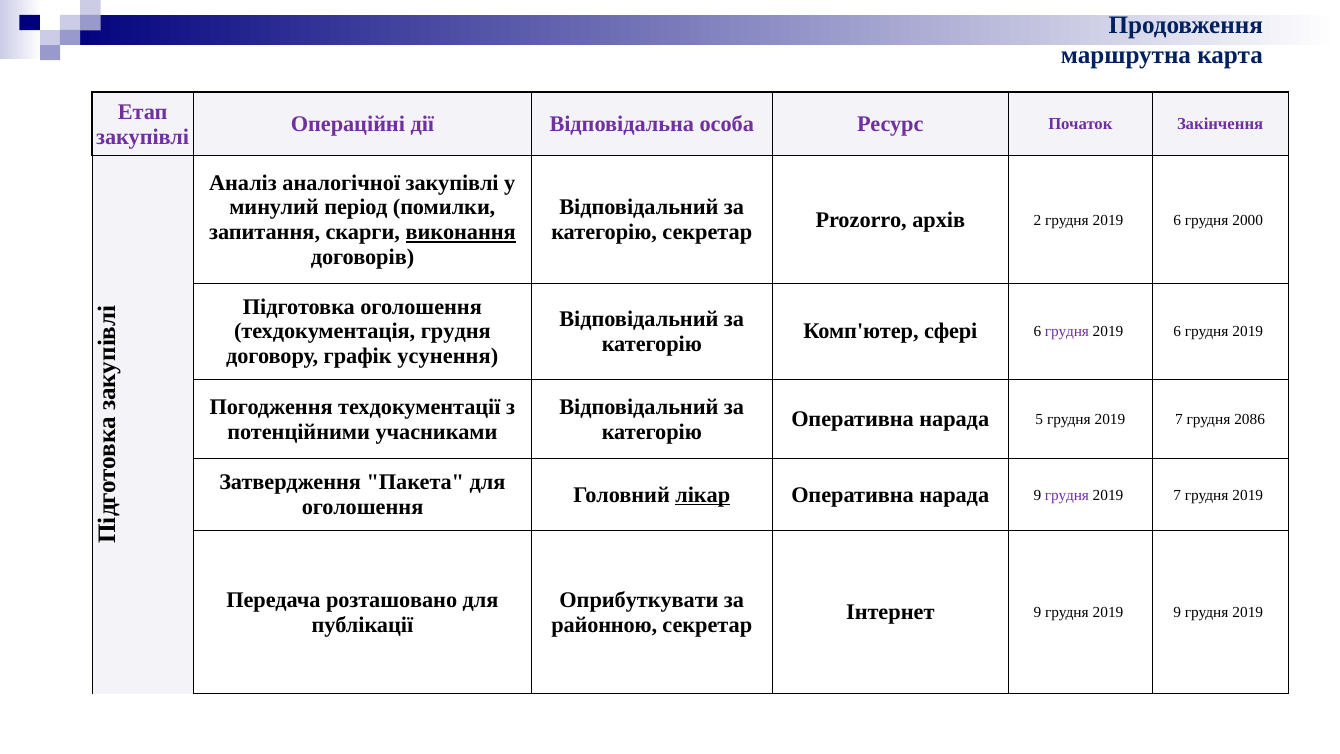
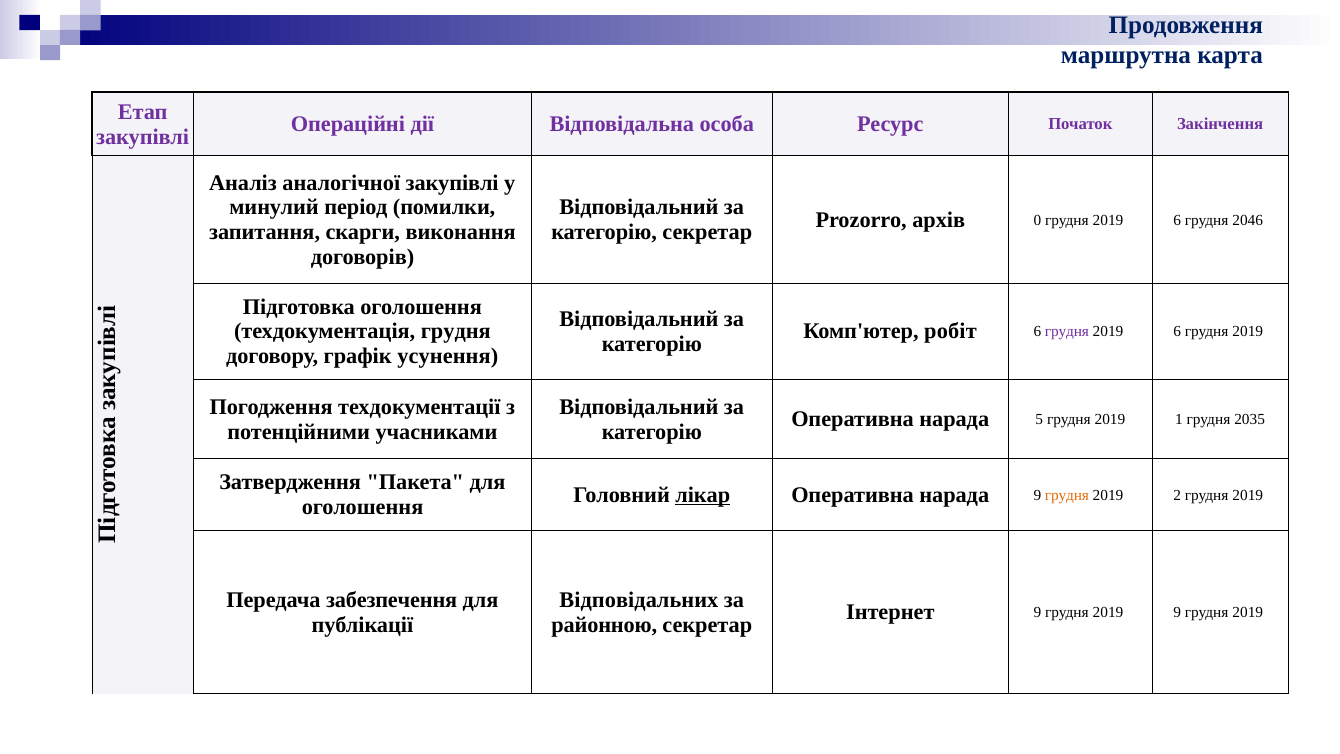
2: 2 -> 0
2000: 2000 -> 2046
виконання underline: present -> none
сфері: сфері -> робіт
5 грудня 2019 7: 7 -> 1
2086: 2086 -> 2035
грудня at (1067, 495) colour: purple -> orange
7 at (1177, 495): 7 -> 2
розташовано: розташовано -> забезпечення
Оприбуткувати: Оприбуткувати -> Відповідальних
